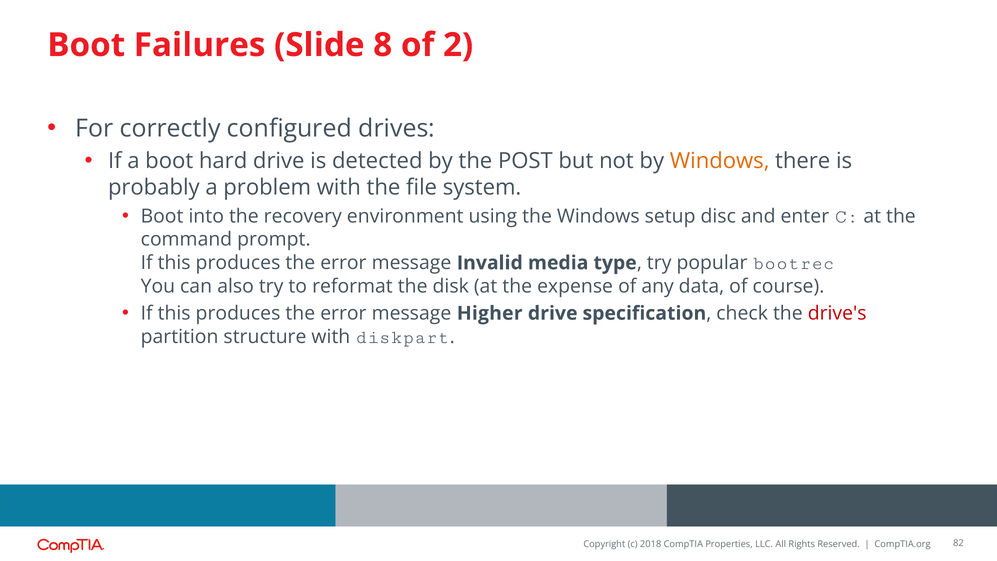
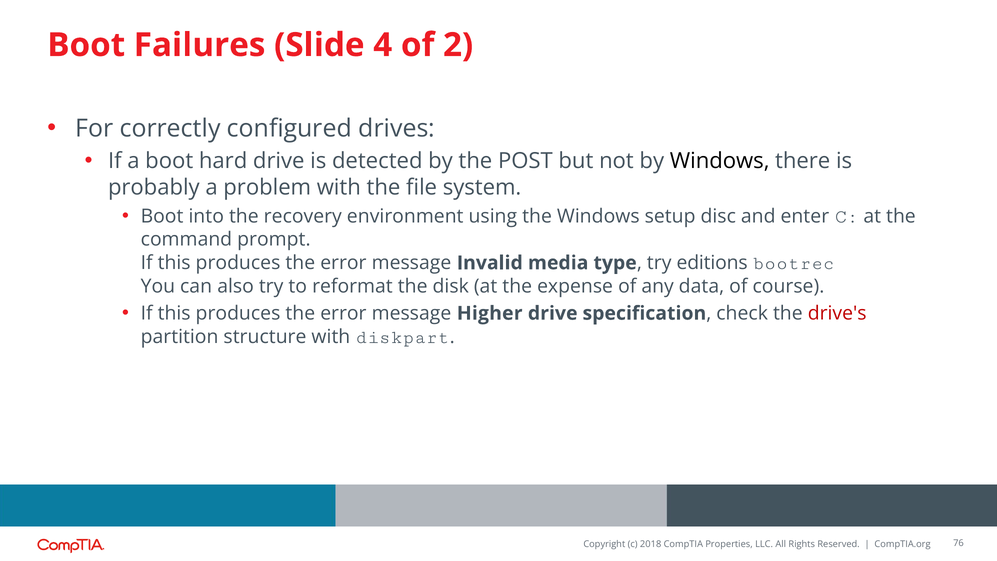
8: 8 -> 4
Windows at (720, 161) colour: orange -> black
popular: popular -> editions
82: 82 -> 76
